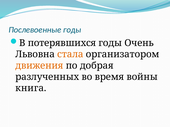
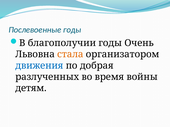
потерявшихся: потерявшихся -> благополучии
движения colour: orange -> blue
книга: книга -> детям
